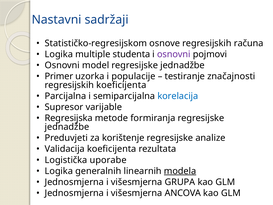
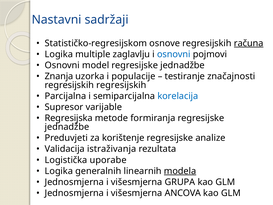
računa underline: none -> present
studenta: studenta -> zaglavlju
osnovni at (174, 54) colour: purple -> blue
Primer: Primer -> Znanja
regresijskih koeficijenta: koeficijenta -> regresijskih
Validacija koeficijenta: koeficijenta -> istraživanja
